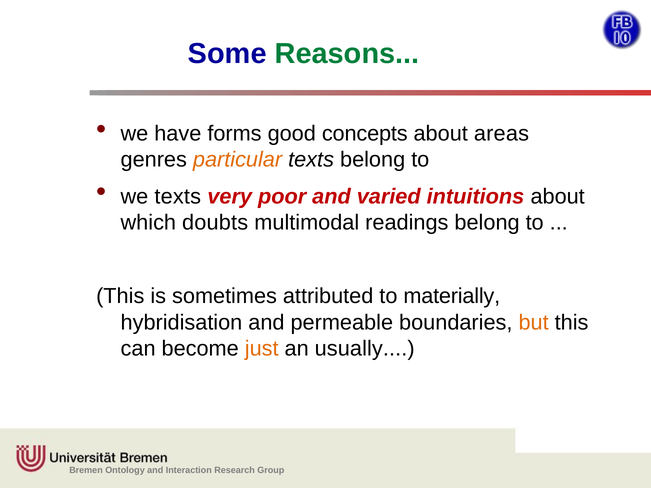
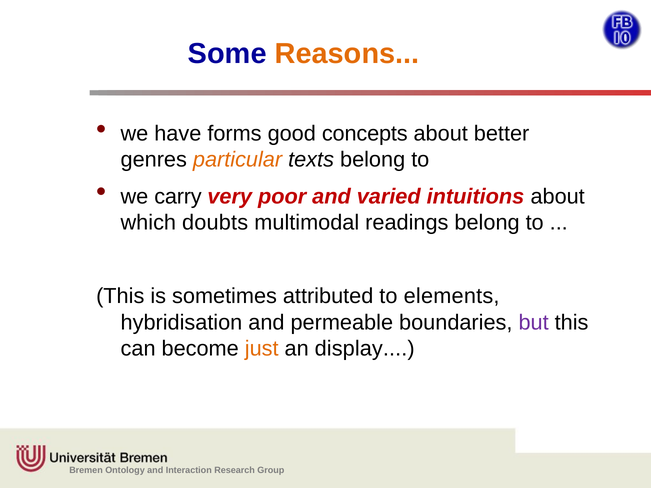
Reasons colour: green -> orange
areas: areas -> better
we texts: texts -> carry
materially: materially -> elements
but colour: orange -> purple
usually: usually -> display
